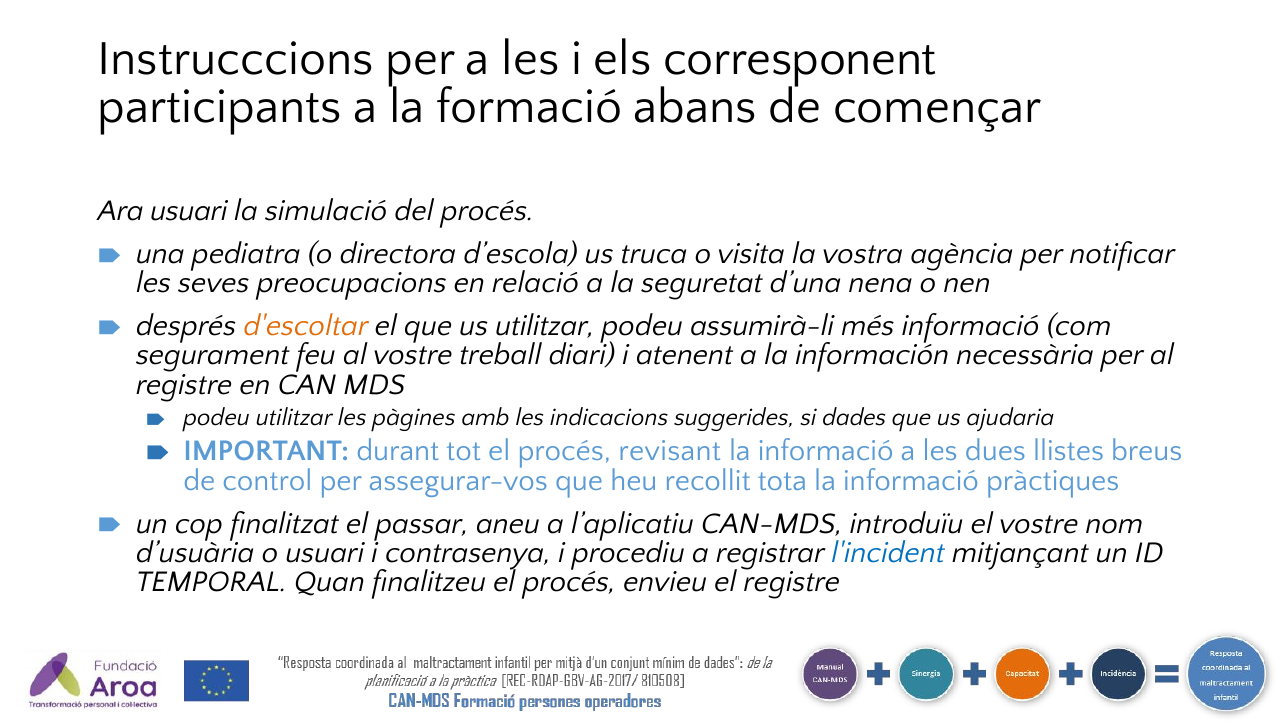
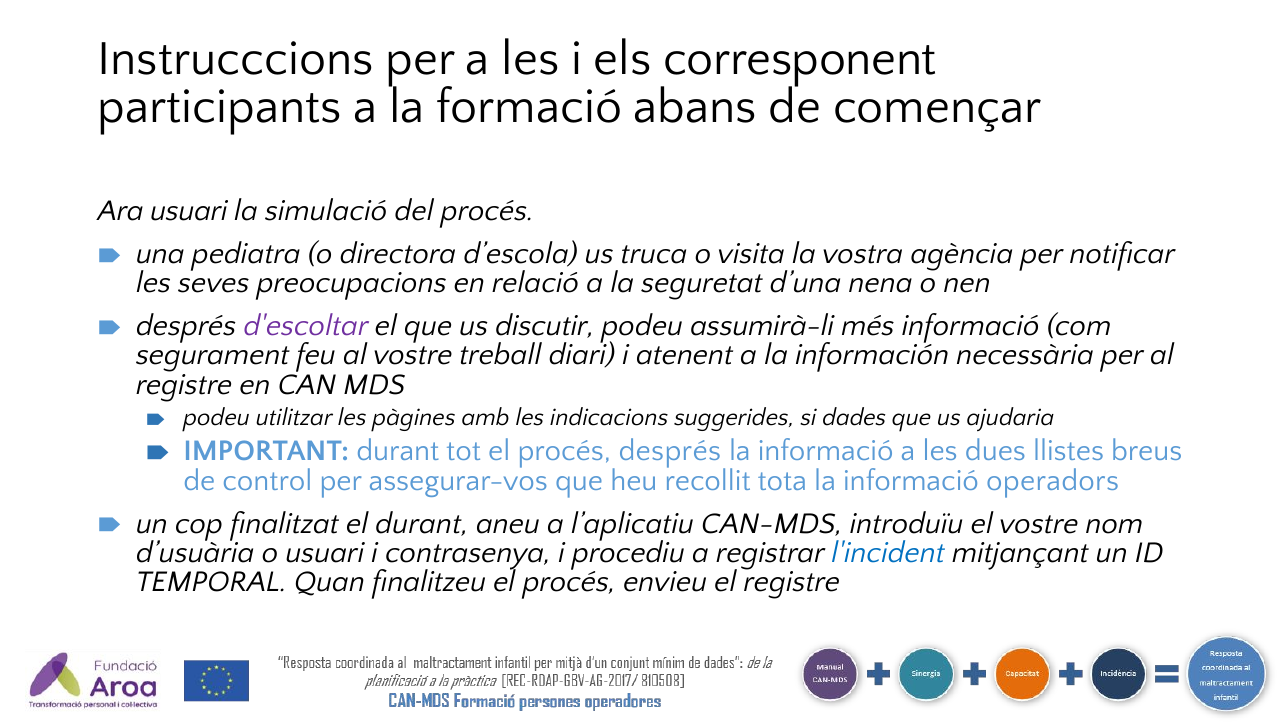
d'escoltar colour: orange -> purple
us utilitzar: utilitzar -> discutir
procés revisant: revisant -> després
pràctiques: pràctiques -> operadors
el passar: passar -> durant
